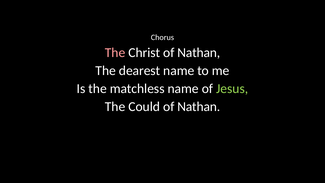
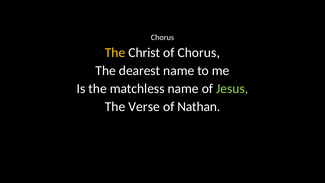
The at (115, 53) colour: pink -> yellow
Christ of Nathan: Nathan -> Chorus
Could: Could -> Verse
